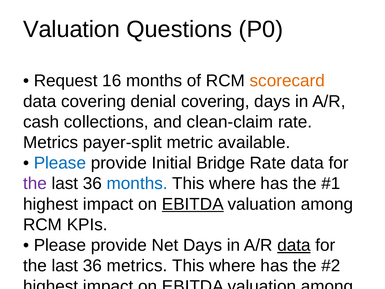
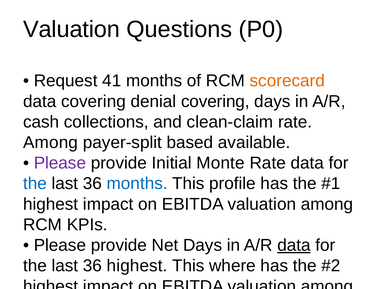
16: 16 -> 41
Metrics at (51, 142): Metrics -> Among
payer-split metric: metric -> based
Please at (60, 163) colour: blue -> purple
Bridge: Bridge -> Monte
the at (35, 183) colour: purple -> blue
where at (232, 183): where -> profile
EBITDA at (193, 204) underline: present -> none
36 metrics: metrics -> highest
